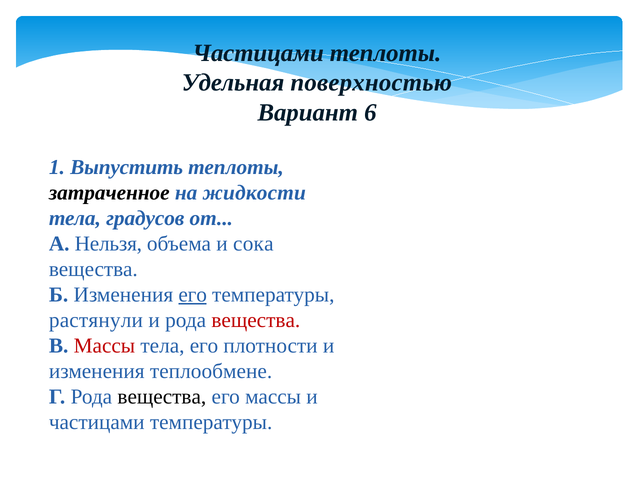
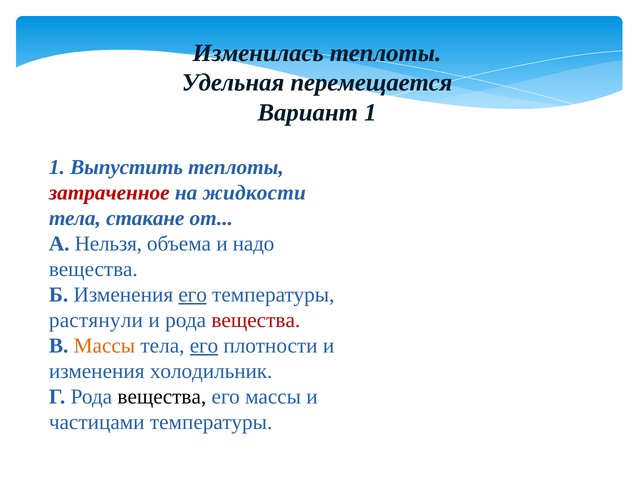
Частицами at (258, 53): Частицами -> Изменилась
поверхностью: поверхностью -> перемещается
Вариант 6: 6 -> 1
затраченное colour: black -> red
градусов: градусов -> стакане
сока: сока -> надо
Массы at (104, 346) colour: red -> orange
его at (204, 346) underline: none -> present
теплообмене: теплообмене -> холодильник
